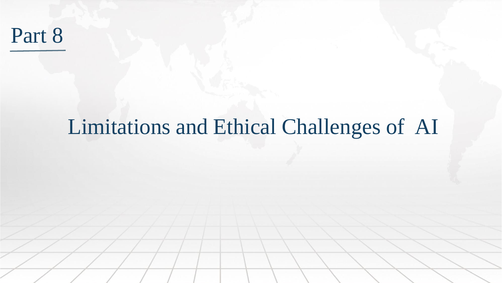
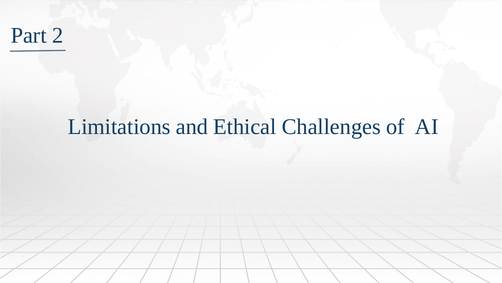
8: 8 -> 2
